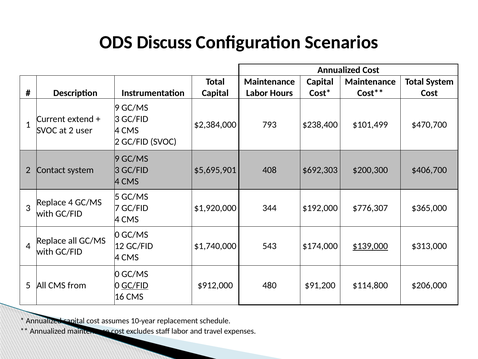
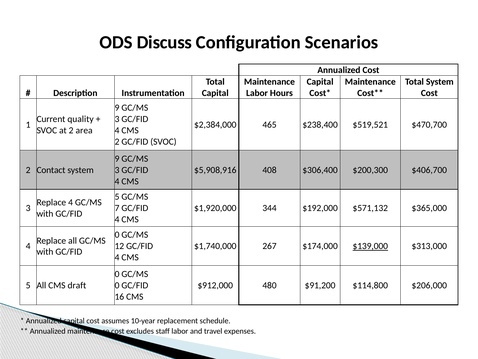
extend: extend -> quality
793: 793 -> 465
$101,499: $101,499 -> $519,521
user: user -> area
$5,695,901: $5,695,901 -> $5,908,916
$692,303: $692,303 -> $306,400
$776,307: $776,307 -> $571,132
543: 543 -> 267
from: from -> draft
GC/FID at (135, 285) underline: present -> none
